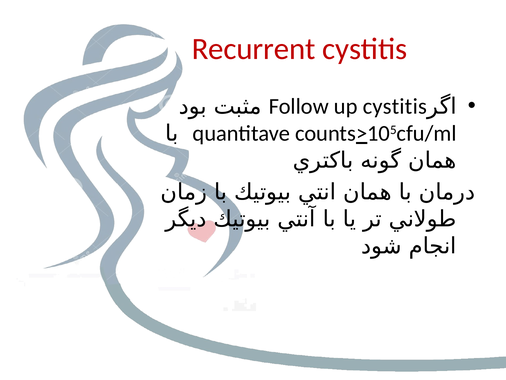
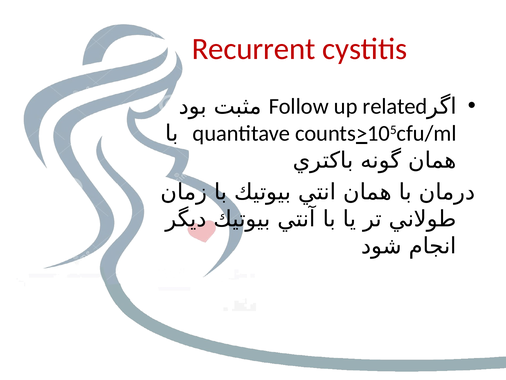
up cystitis: cystitis -> related
